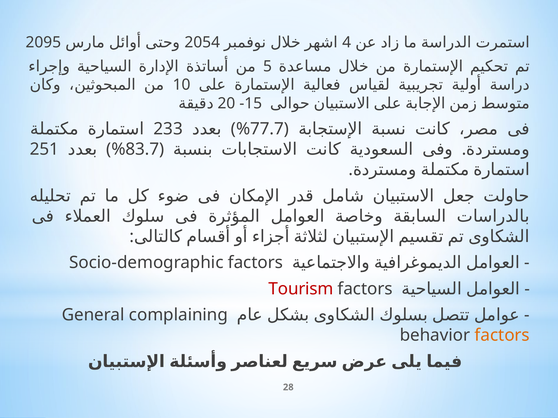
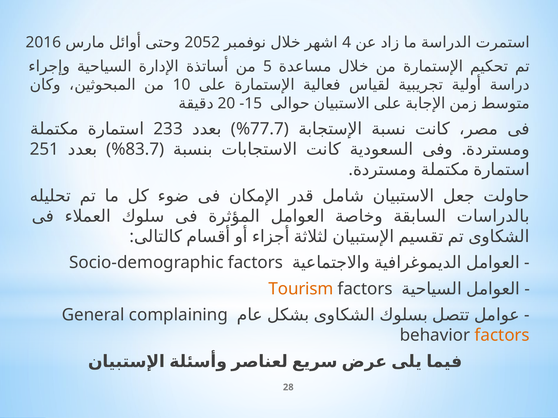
2095: 2095 -> 2016
2054: 2054 -> 2052
Tourism colour: red -> orange
